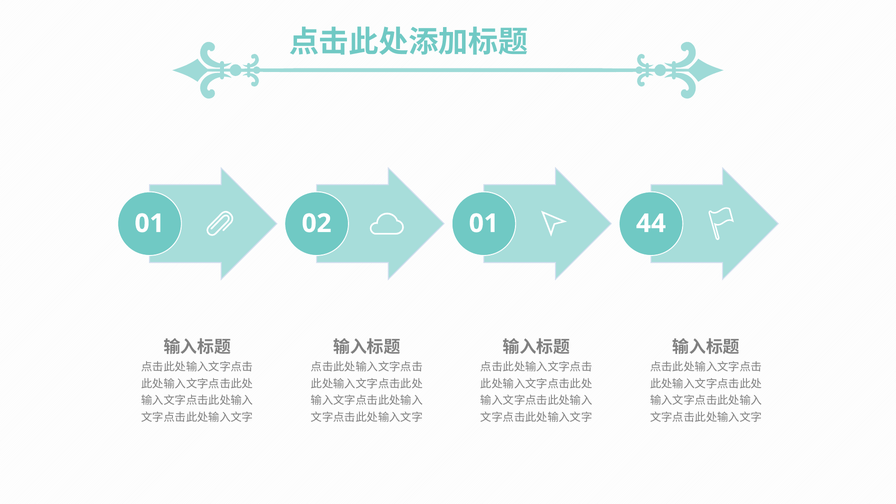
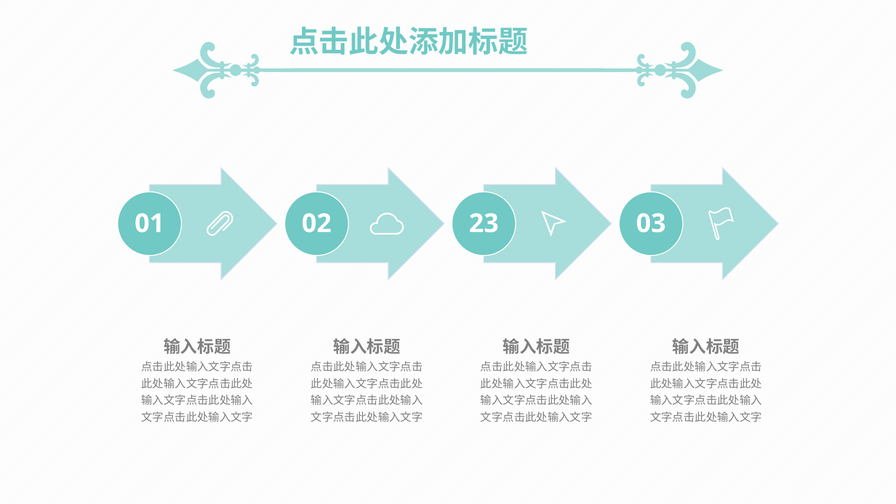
01 01: 01 -> 23
44: 44 -> 03
